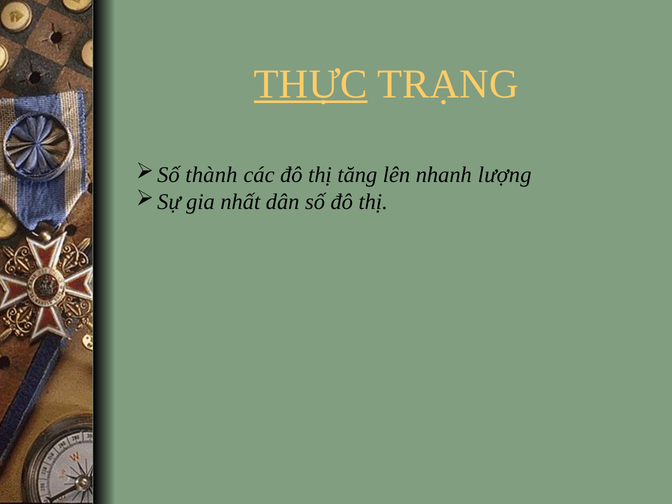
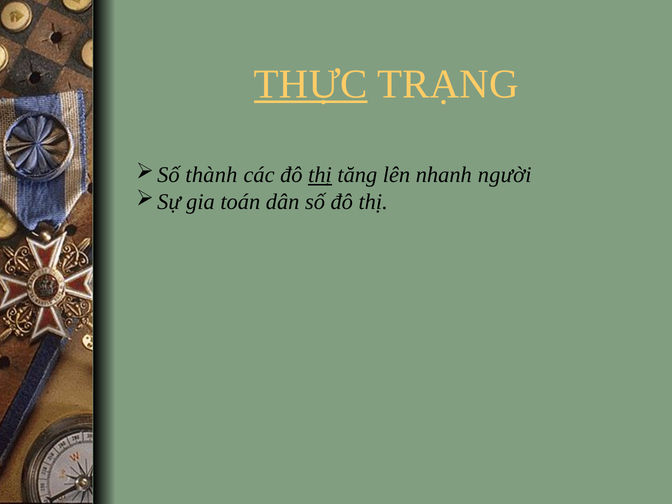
thị at (320, 175) underline: none -> present
lượng: lượng -> người
nhất: nhất -> toán
